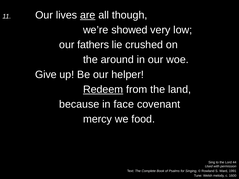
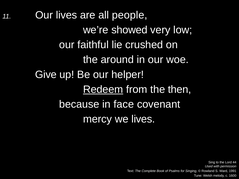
are underline: present -> none
though: though -> people
fathers: fathers -> faithful
land: land -> then
we food: food -> lives
